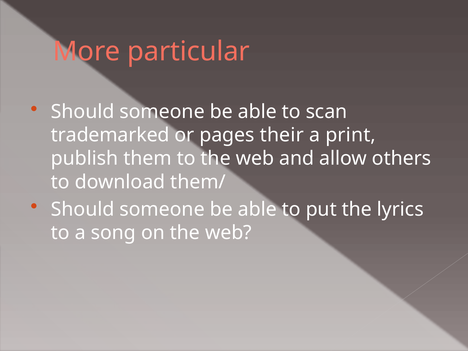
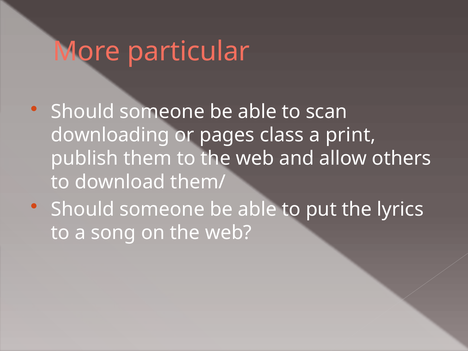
trademarked: trademarked -> downloading
their: their -> class
